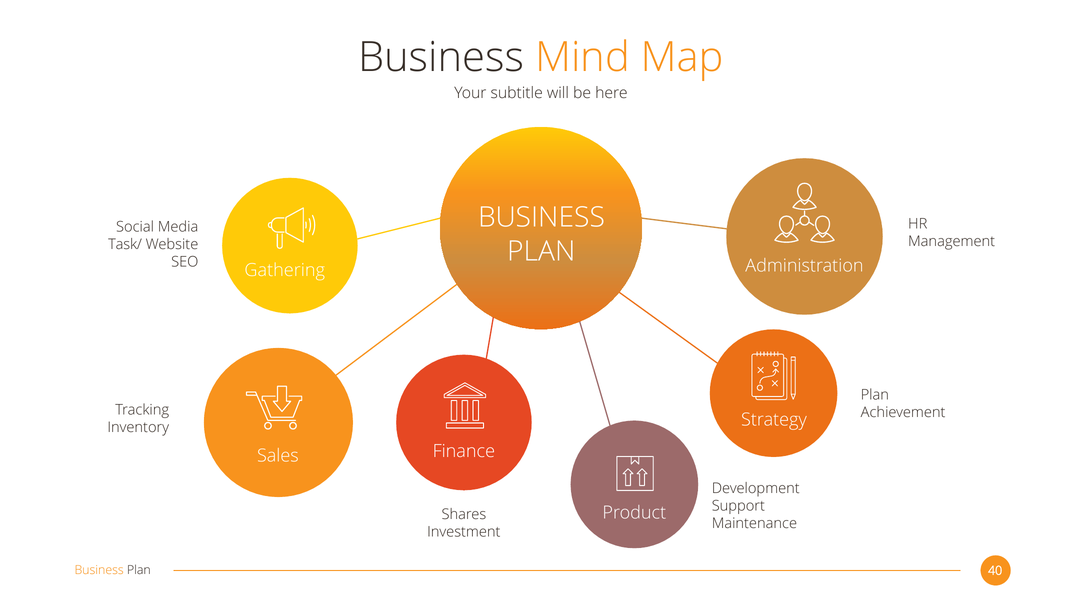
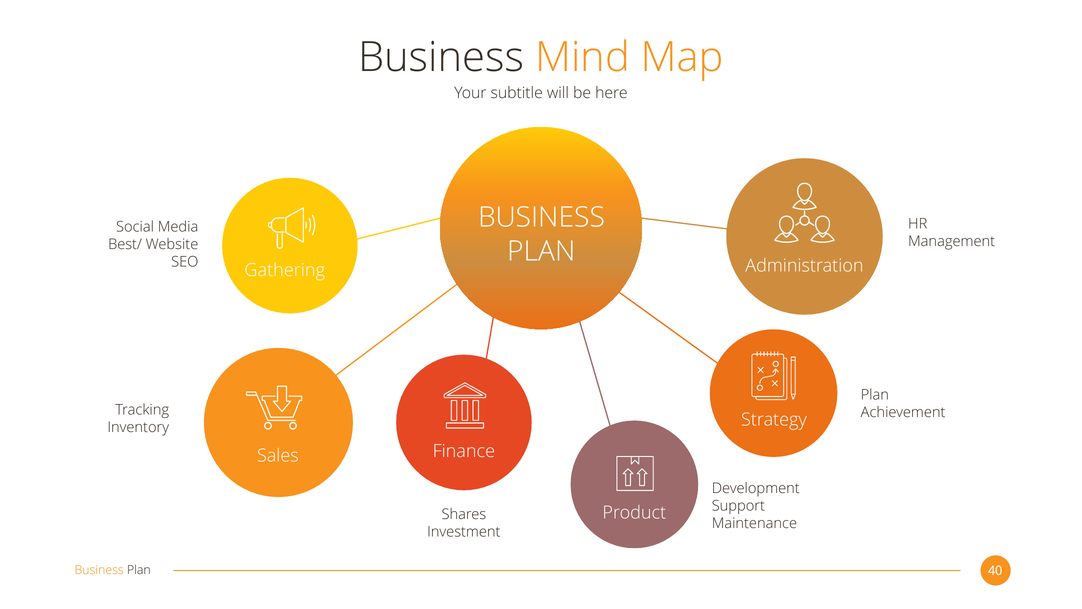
Task/: Task/ -> Best/
